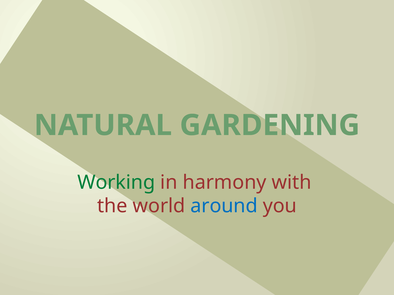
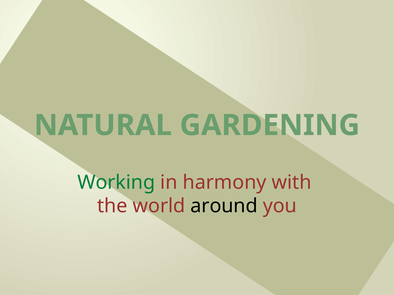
around colour: blue -> black
